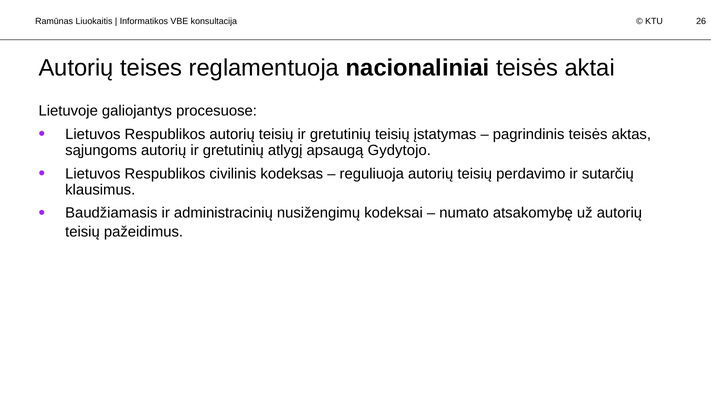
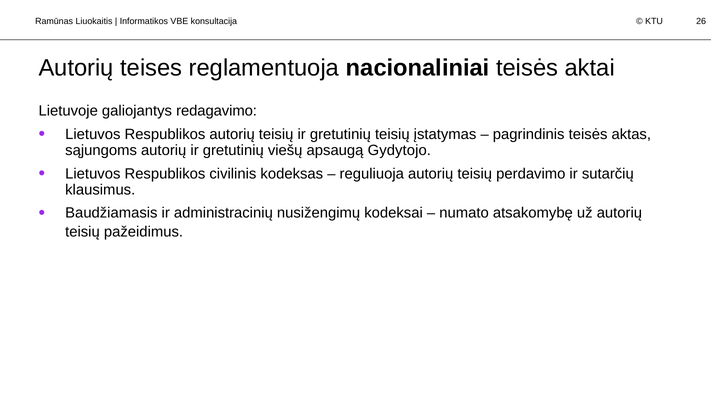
procesuose: procesuose -> redagavimo
atlygį: atlygį -> viešų
